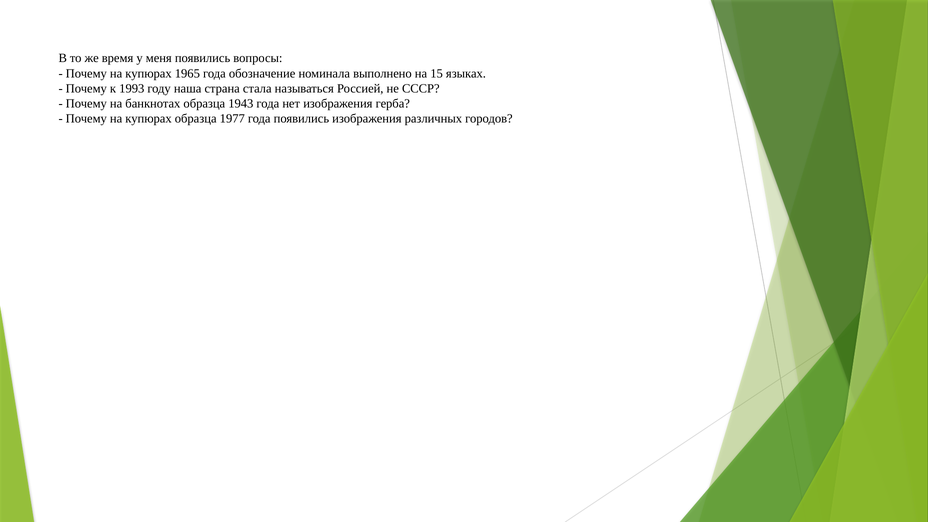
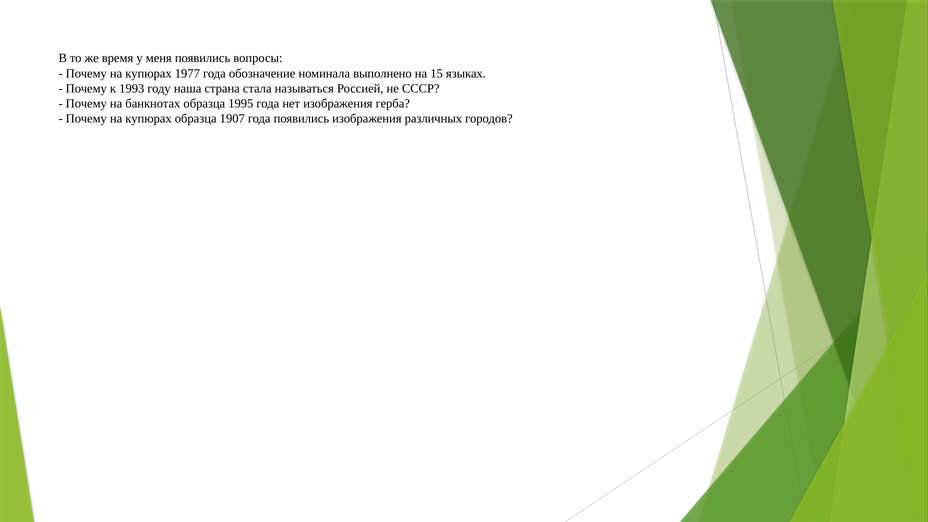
1965: 1965 -> 1977
1943: 1943 -> 1995
1977: 1977 -> 1907
